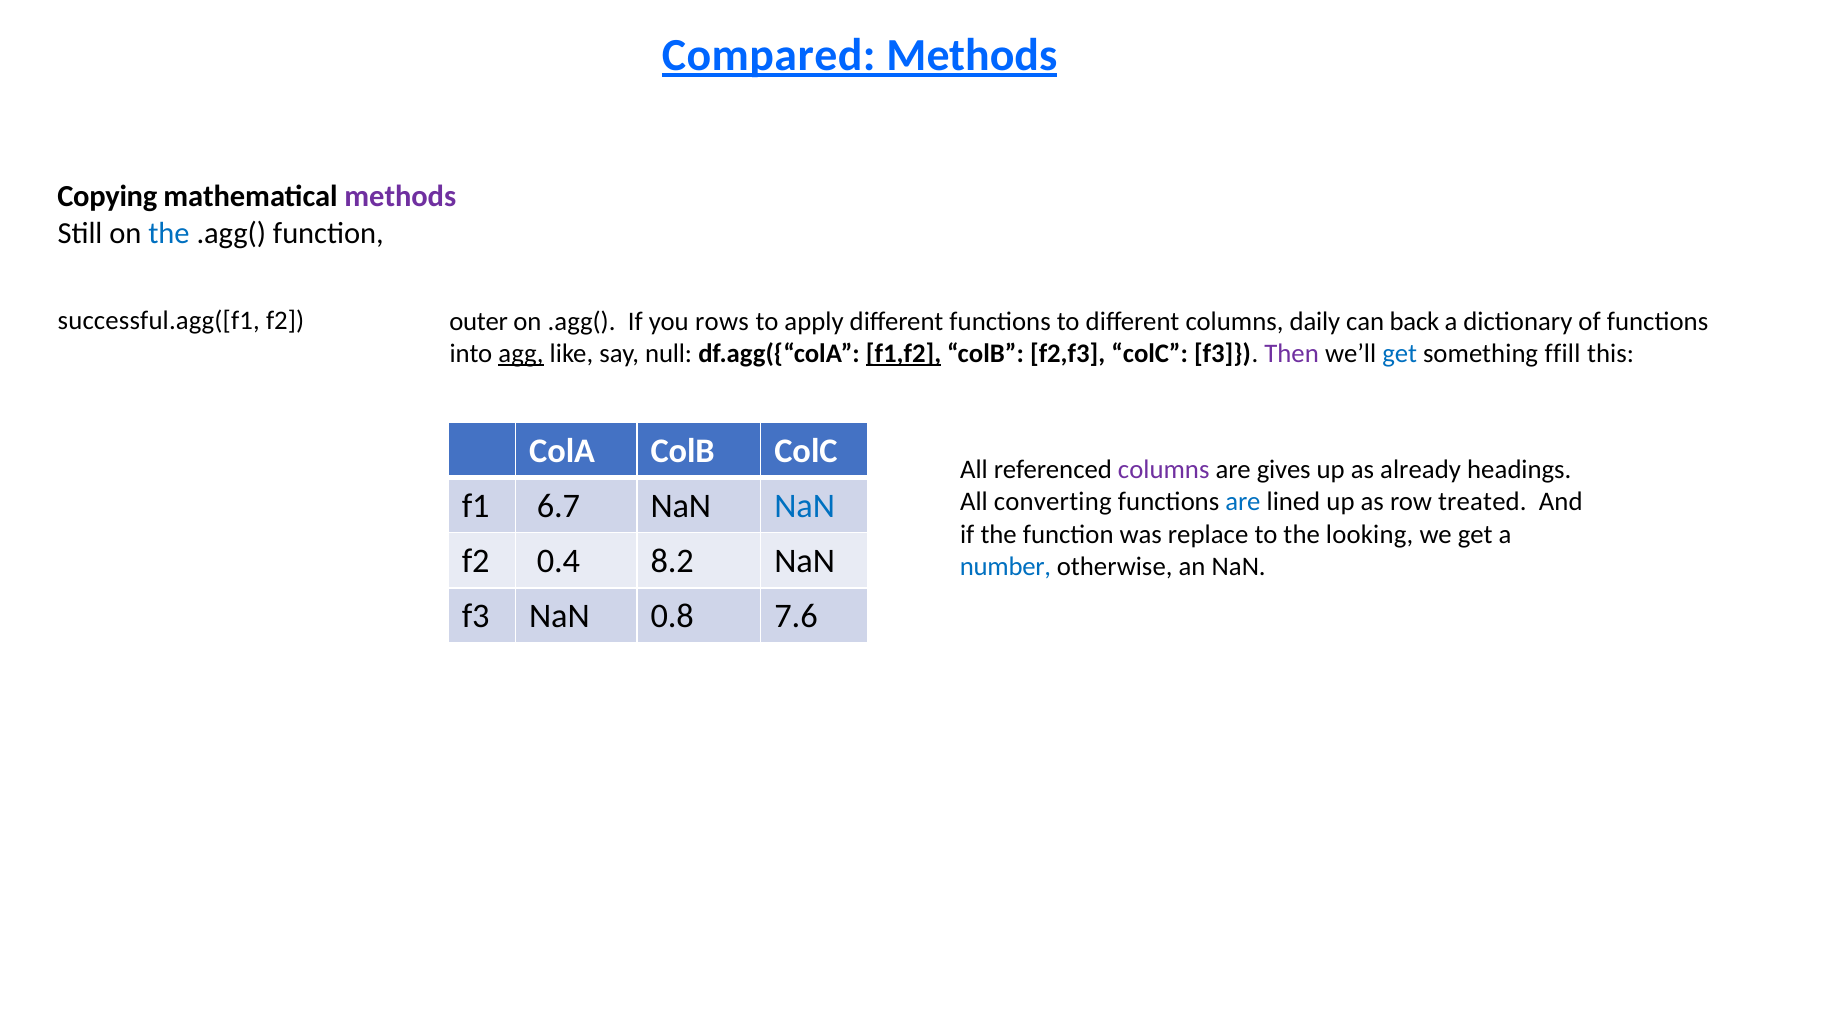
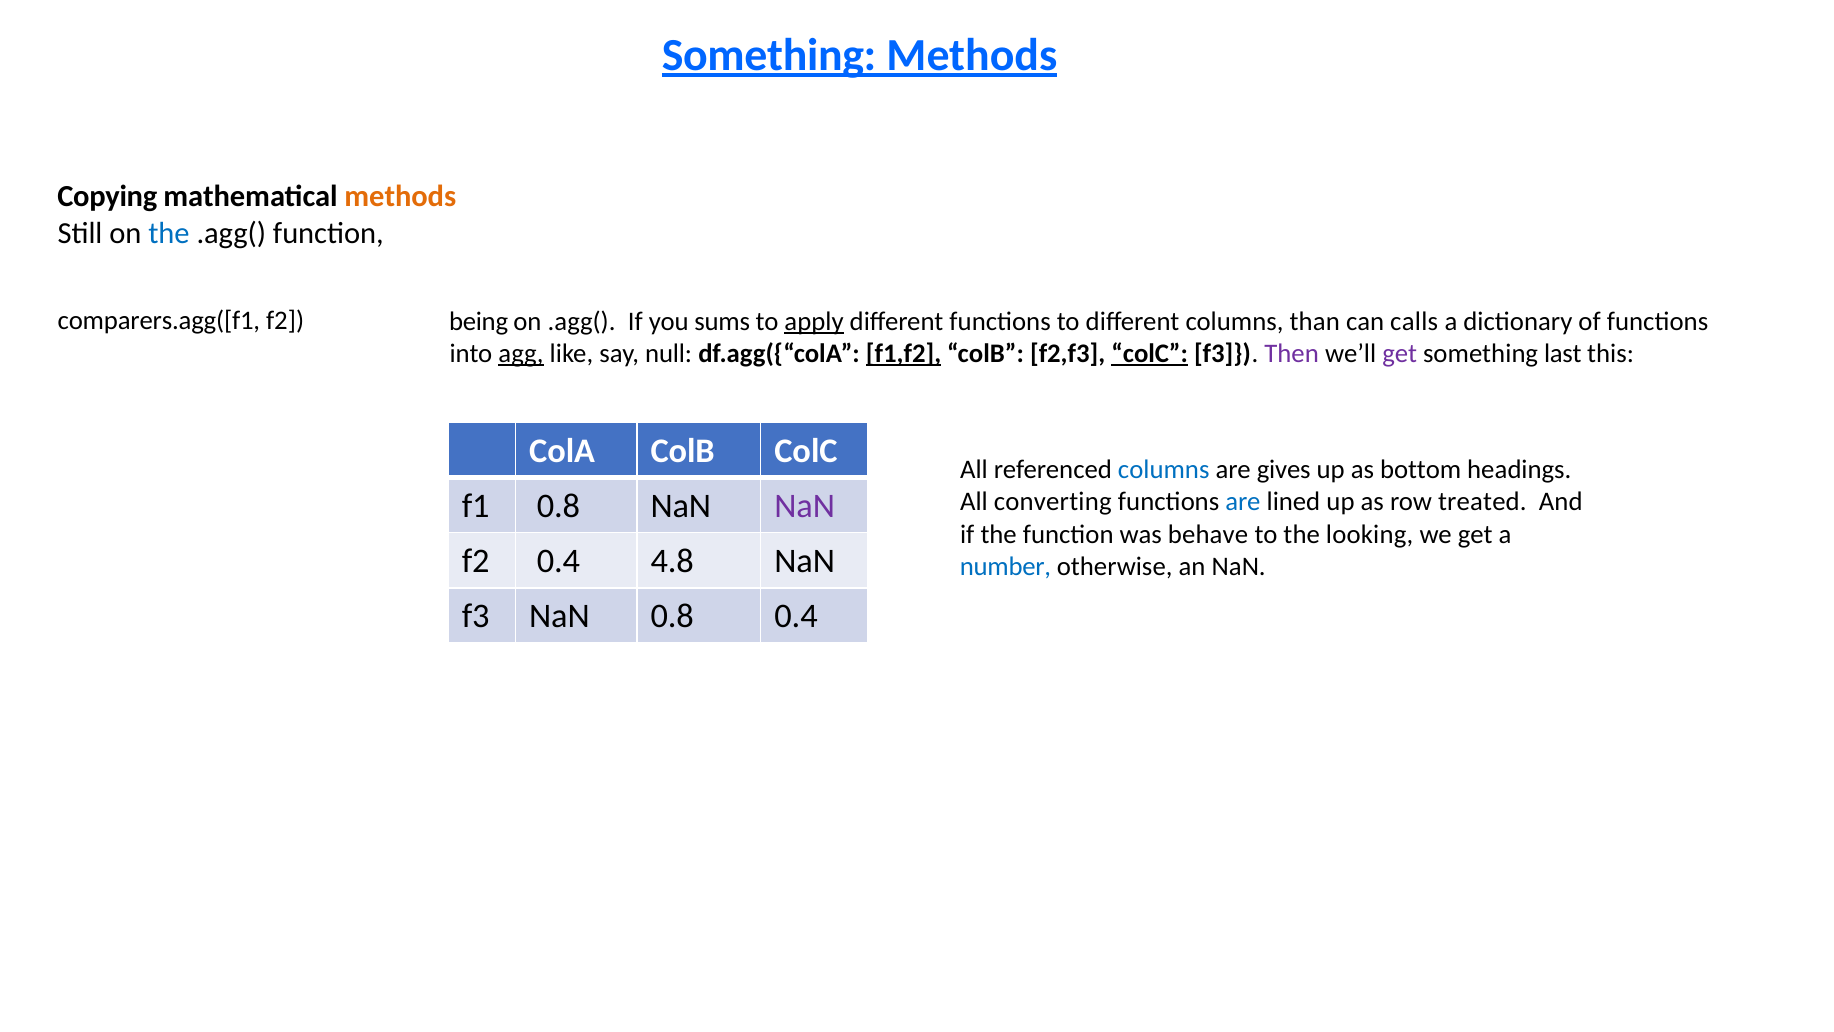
Compared at (769, 55): Compared -> Something
methods at (400, 196) colour: purple -> orange
successful.agg([f1: successful.agg([f1 -> comparers.agg([f1
outer: outer -> being
rows: rows -> sums
apply underline: none -> present
daily: daily -> than
back: back -> calls
colC at (1150, 353) underline: none -> present
get at (1400, 353) colour: blue -> purple
ffill: ffill -> last
columns at (1164, 470) colour: purple -> blue
already: already -> bottom
f1 6.7: 6.7 -> 0.8
NaN at (805, 506) colour: blue -> purple
replace: replace -> behave
8.2: 8.2 -> 4.8
0.8 7.6: 7.6 -> 0.4
